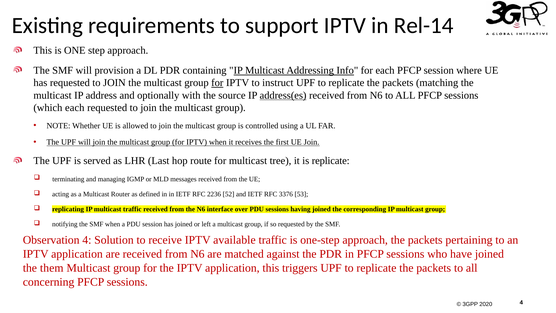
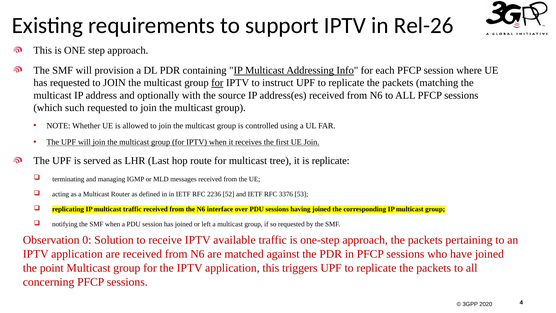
Rel-14: Rel-14 -> Rel-26
address(es underline: present -> none
which each: each -> such
Observation 4: 4 -> 0
them: them -> point
